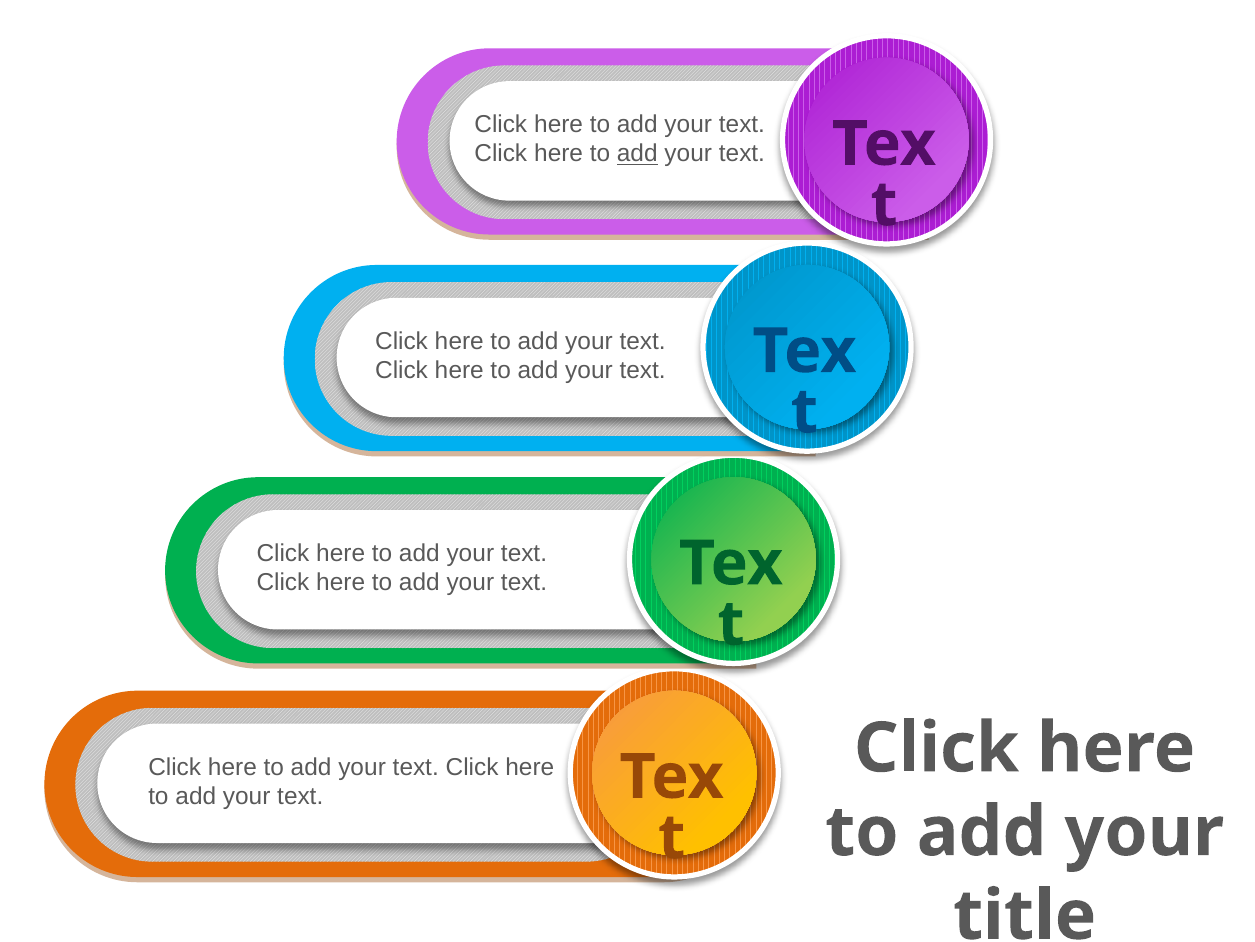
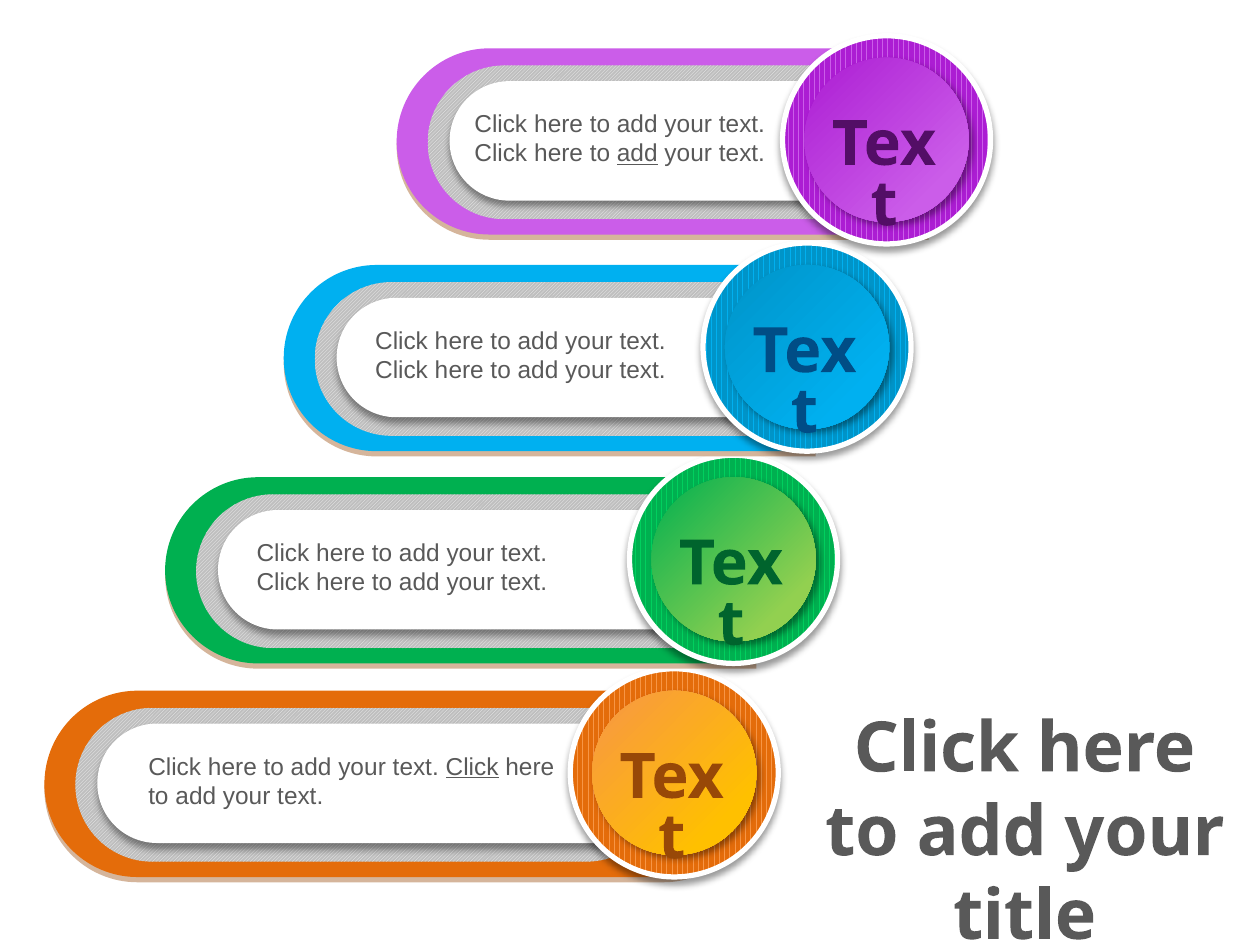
Click at (472, 766) underline: none -> present
